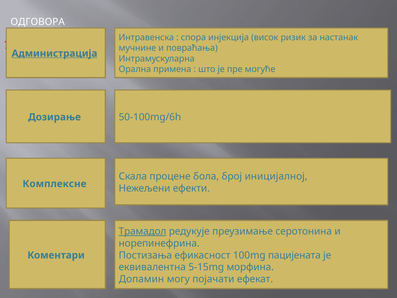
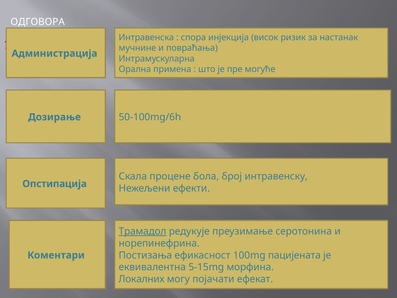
Администрација underline: present -> none
иницијалној: иницијалној -> интравенску
Комплексне: Комплексне -> Опстипација
Допамин: Допамин -> Локалних
